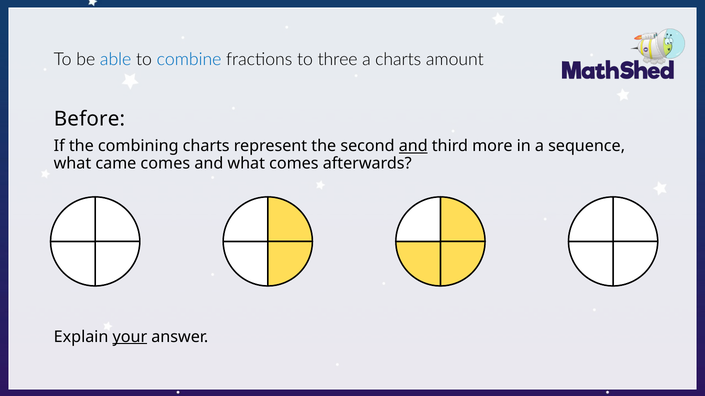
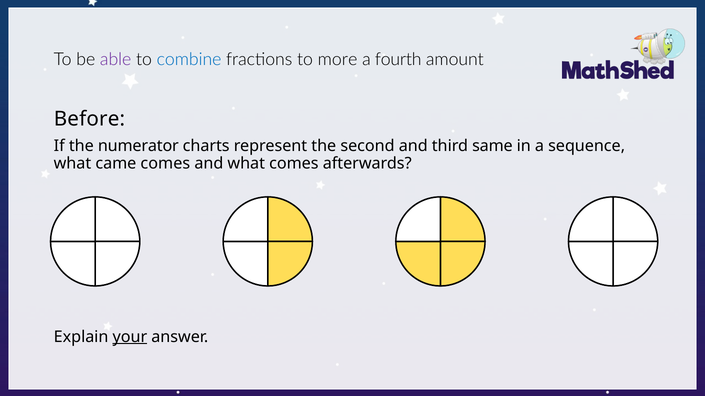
able colour: blue -> purple
three: three -> more
a charts: charts -> fourth
combining: combining -> numerator
and at (413, 146) underline: present -> none
more: more -> same
